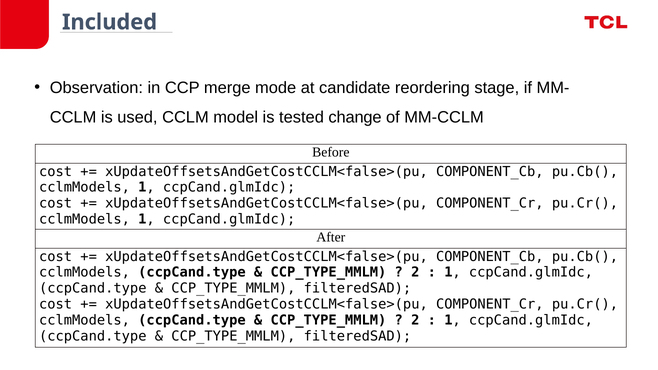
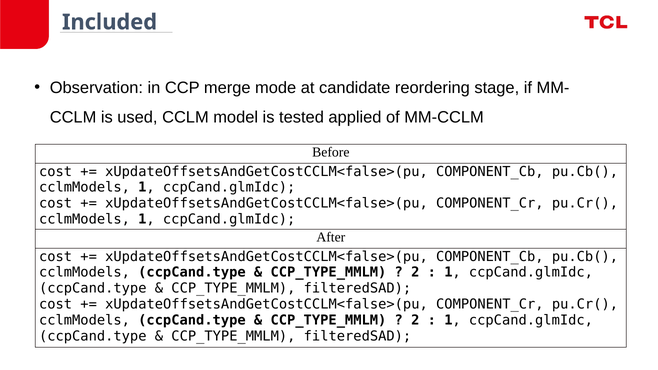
change: change -> applied
